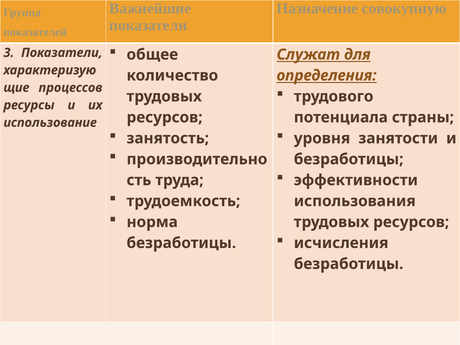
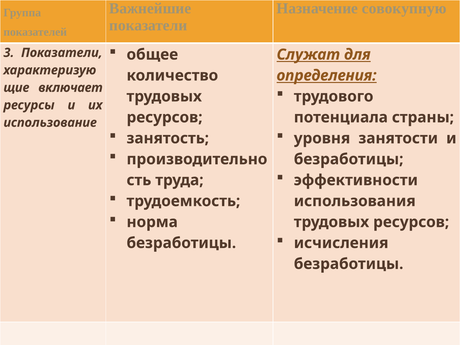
процессов: процессов -> включает
